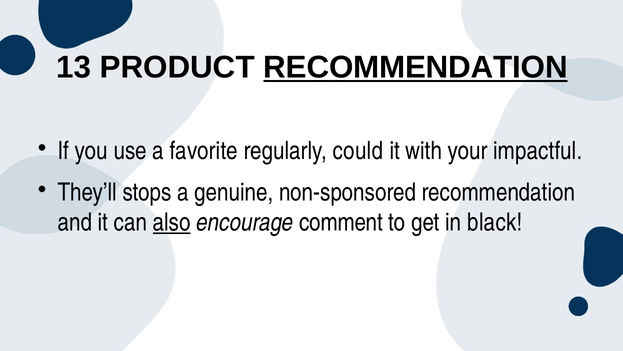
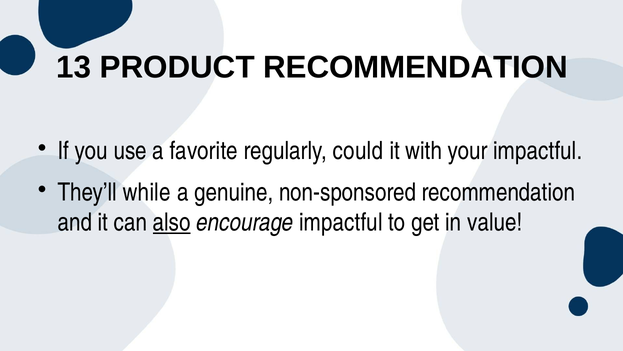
RECOMMENDATION at (416, 67) underline: present -> none
stops: stops -> while
encourage comment: comment -> impactful
black: black -> value
